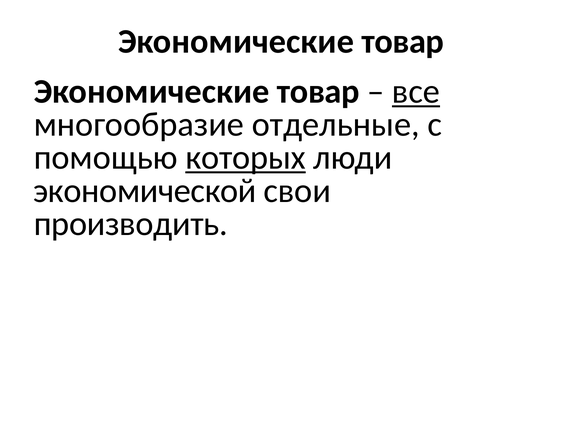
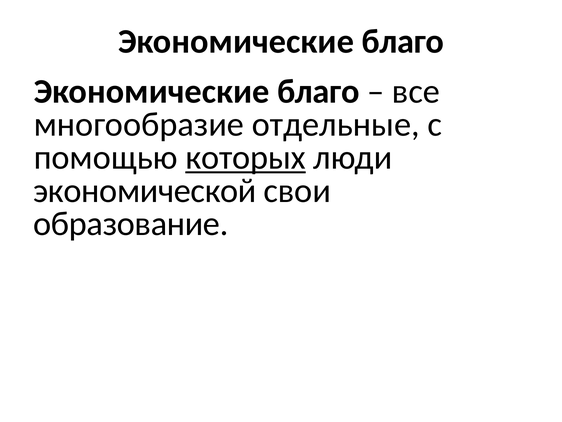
товар at (403, 42): товар -> благо
товар at (318, 91): товар -> благо
все underline: present -> none
производить: производить -> образование
